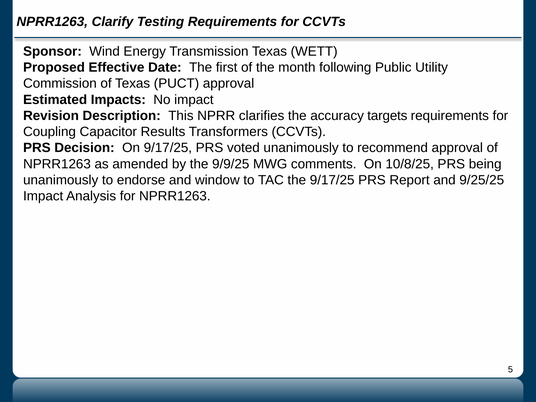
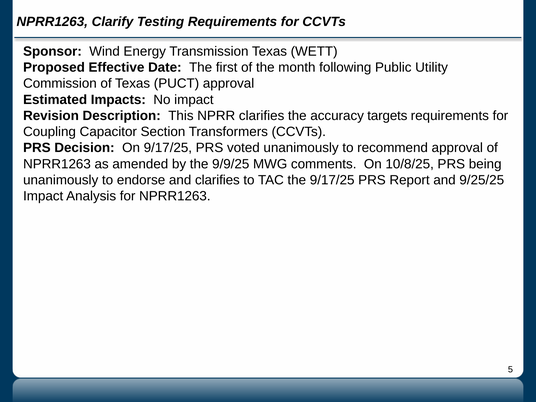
Results: Results -> Section
and window: window -> clarifies
